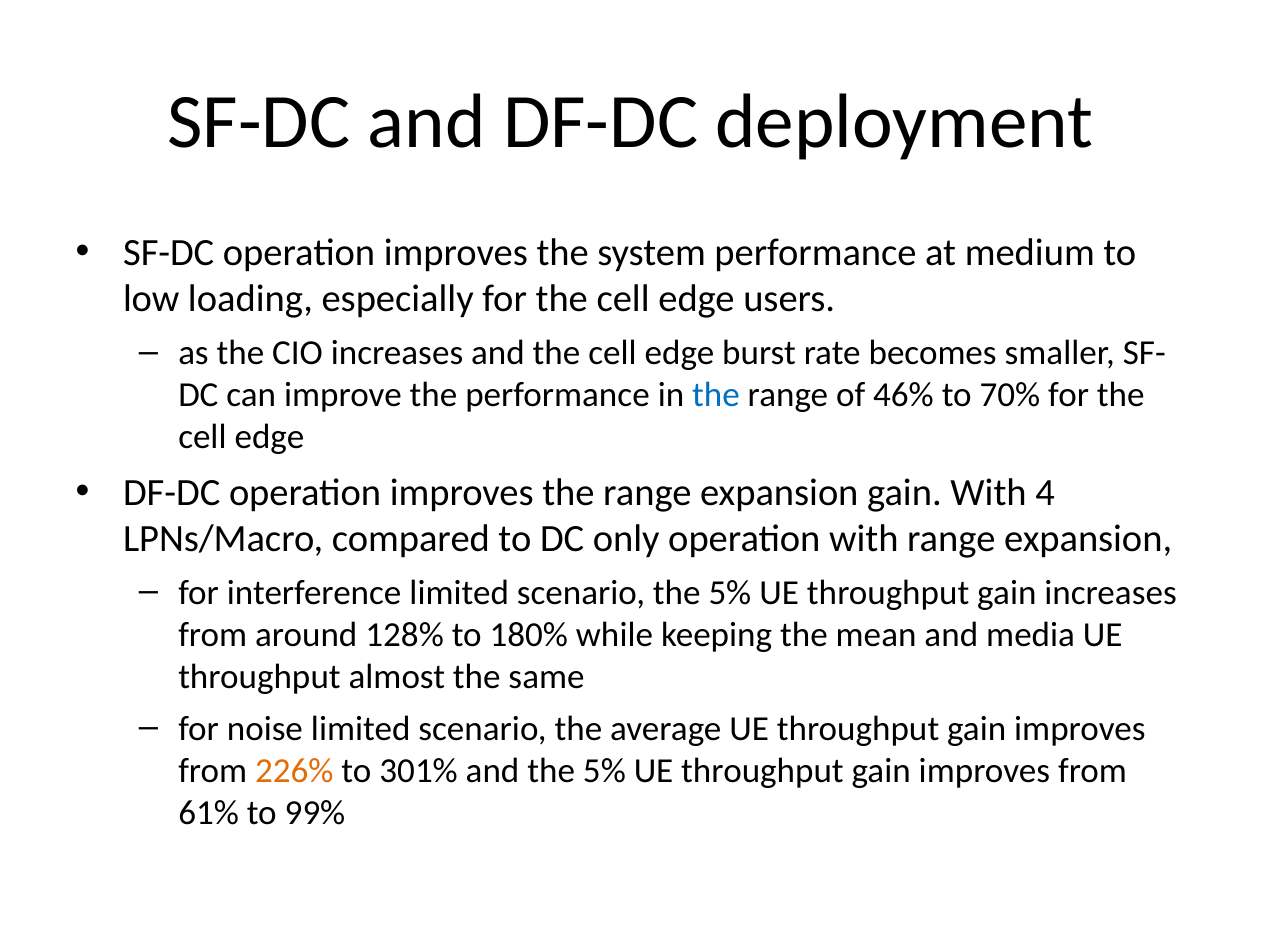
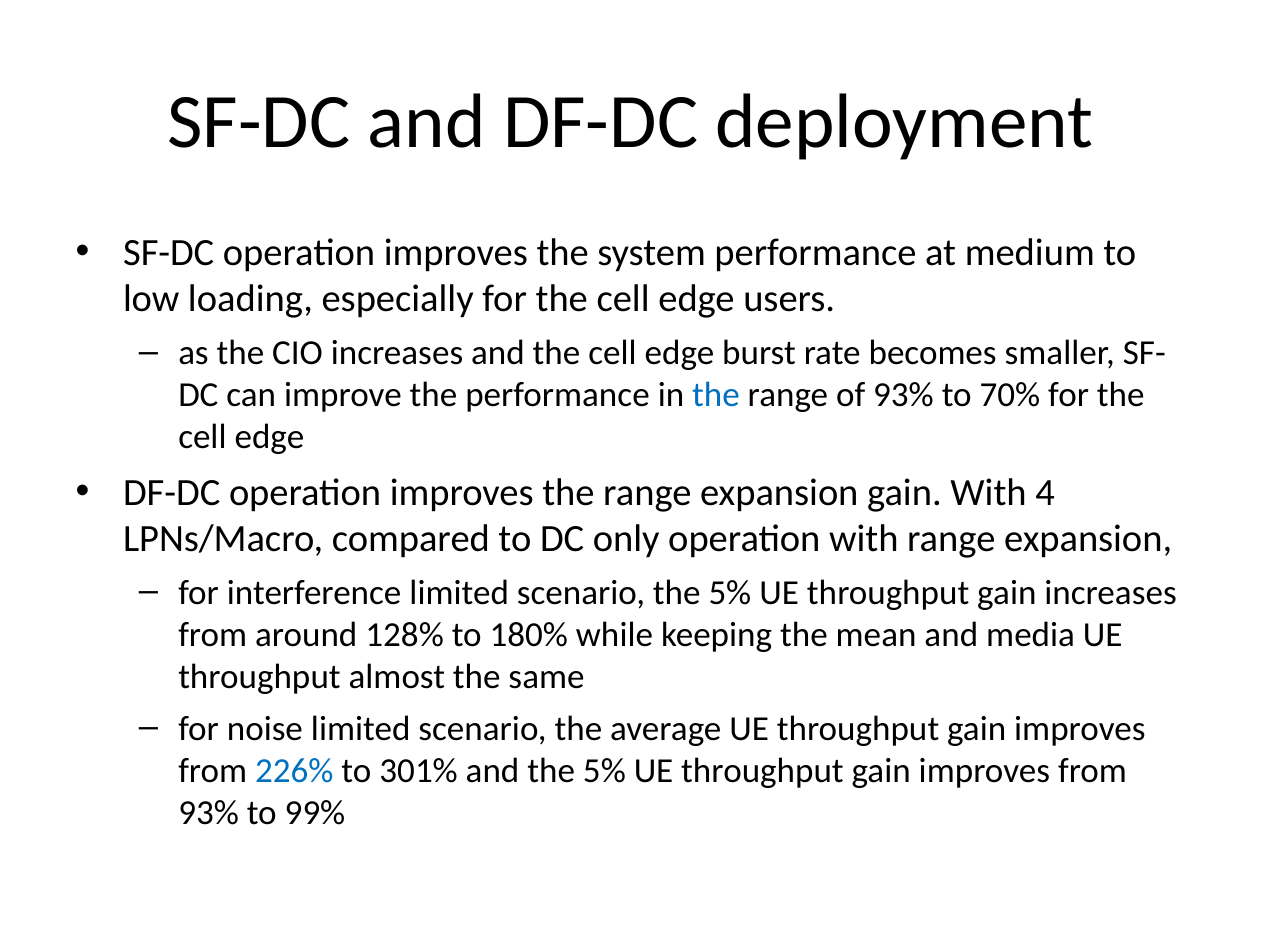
of 46%: 46% -> 93%
226% colour: orange -> blue
61% at (209, 813): 61% -> 93%
